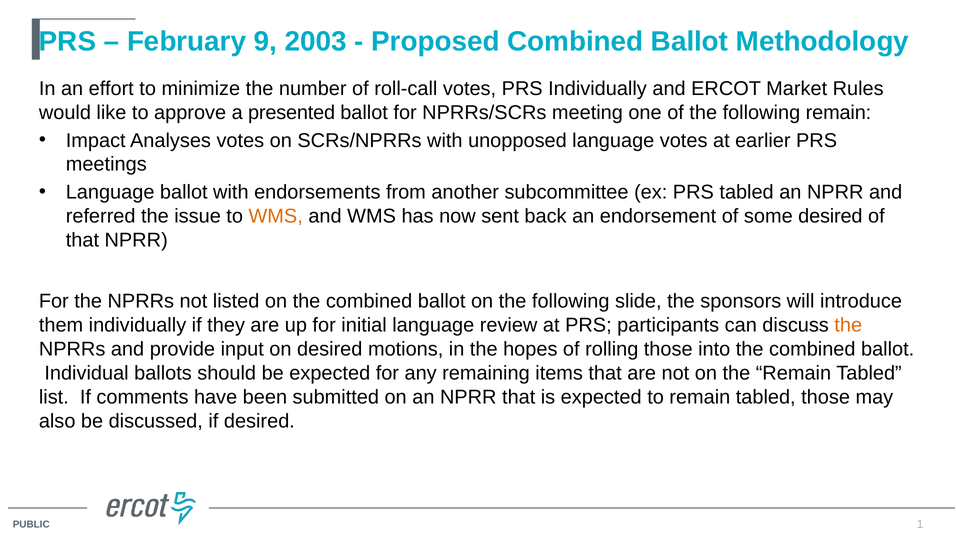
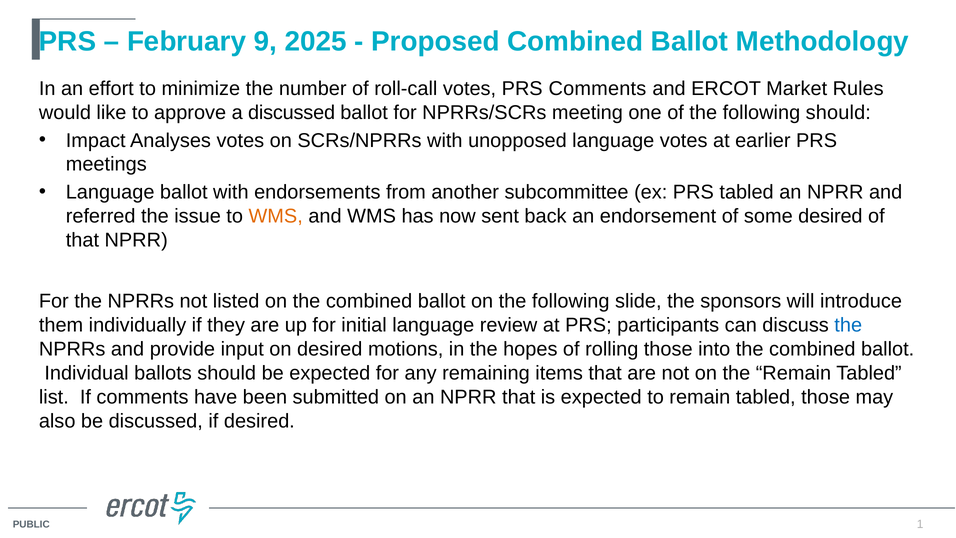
2003: 2003 -> 2025
PRS Individually: Individually -> Comments
a presented: presented -> discussed
following remain: remain -> should
the at (848, 325) colour: orange -> blue
